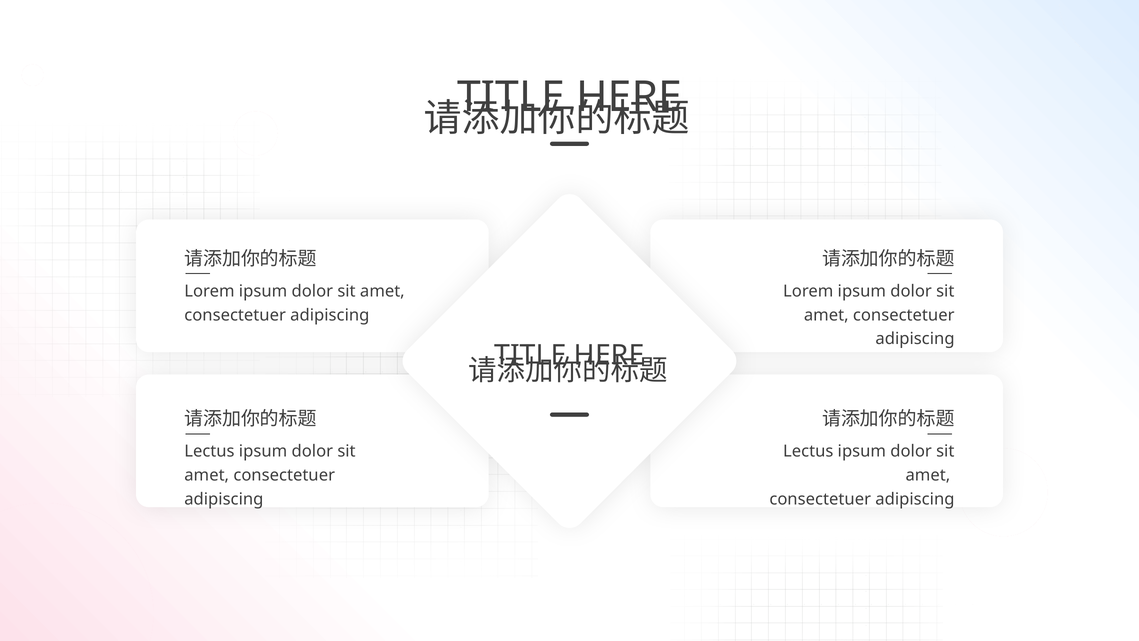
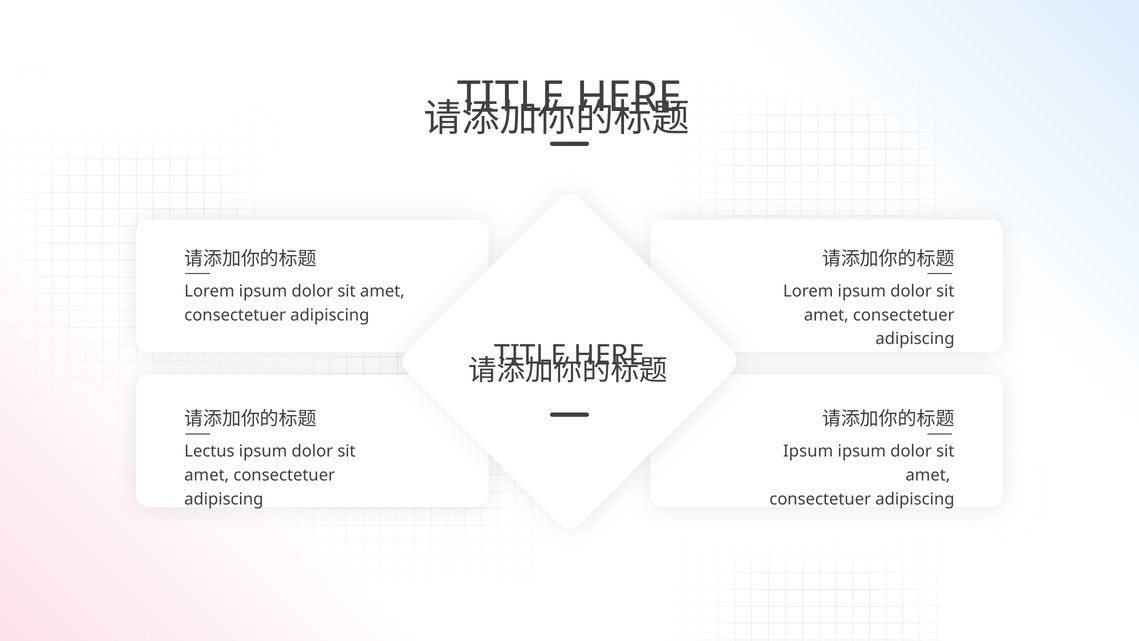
Lectus at (808, 451): Lectus -> Ipsum
